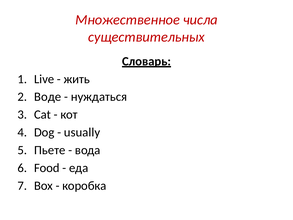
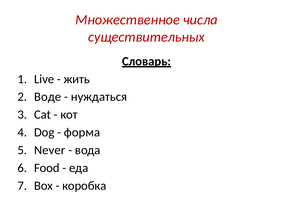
usually: usually -> форма
Пьете: Пьете -> Never
